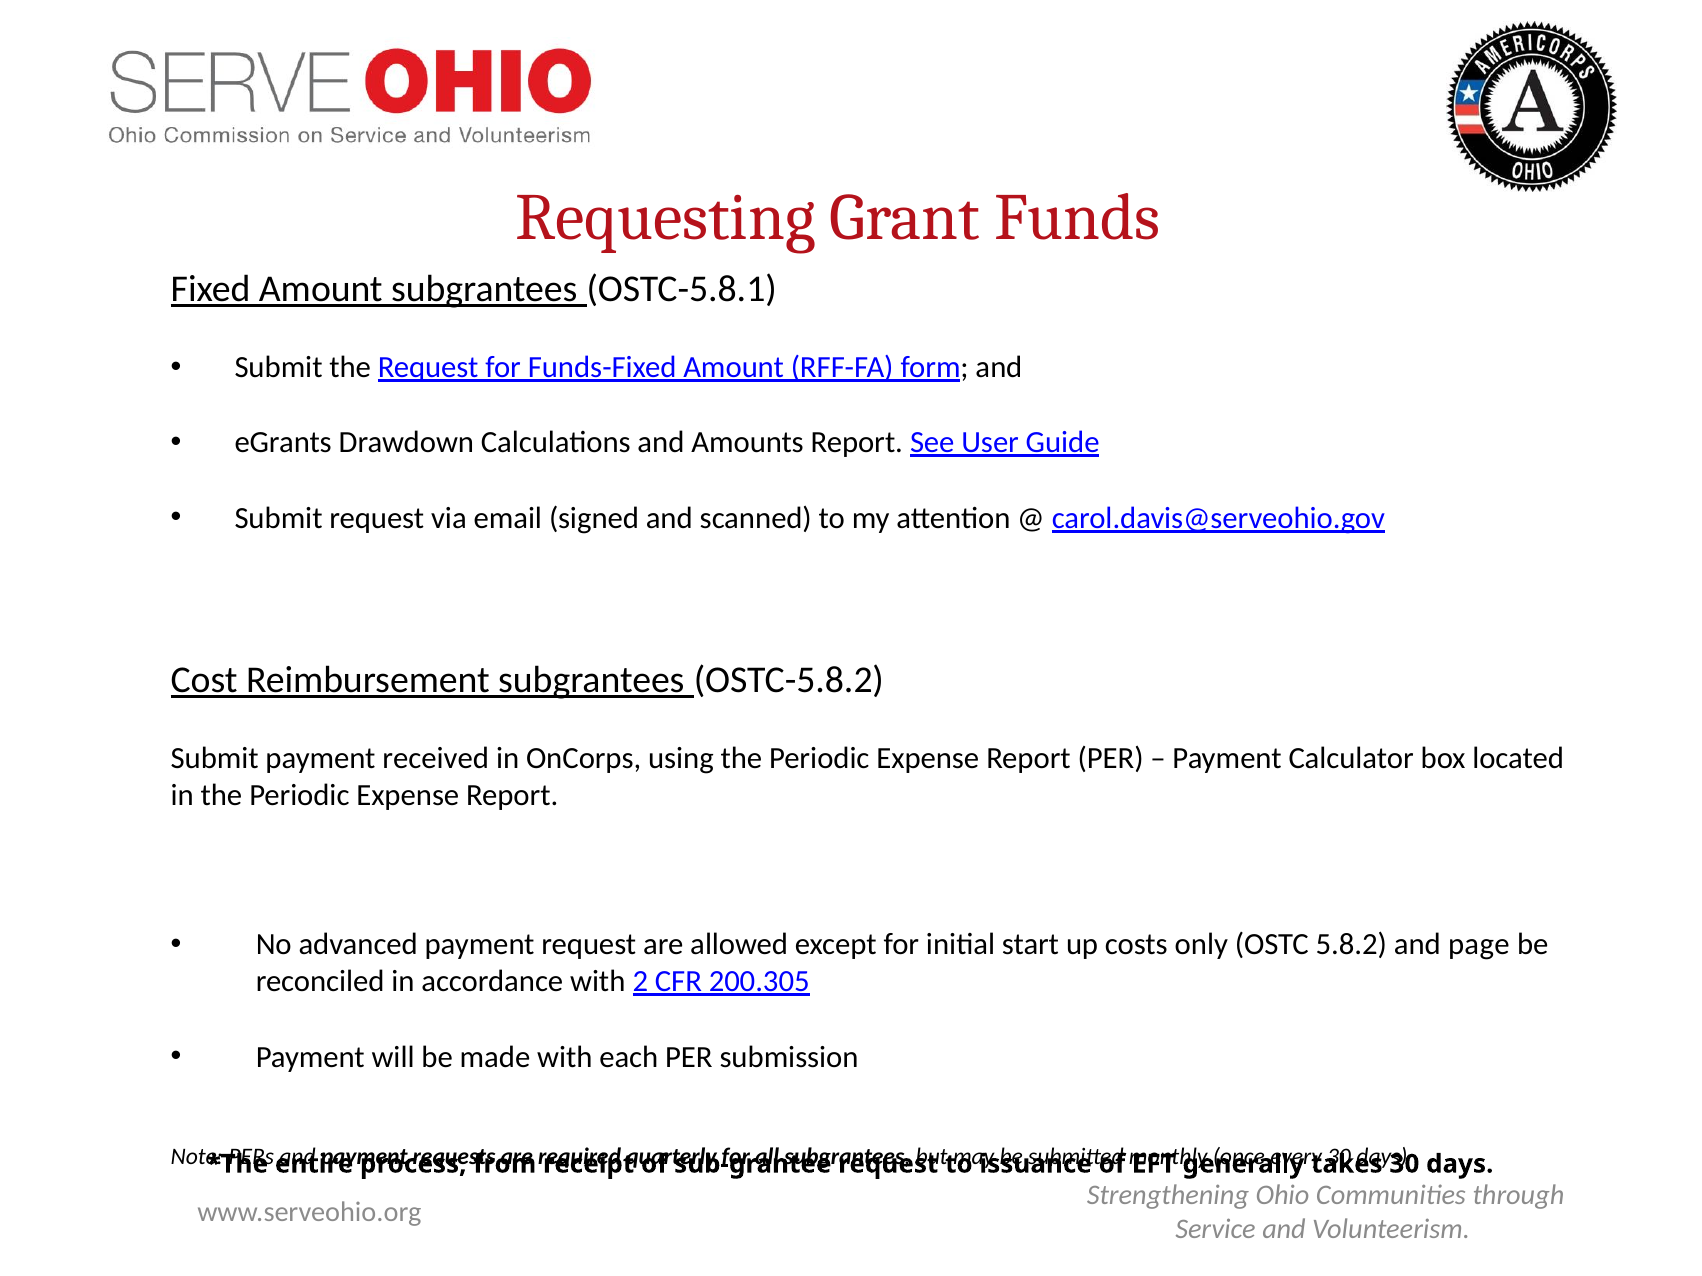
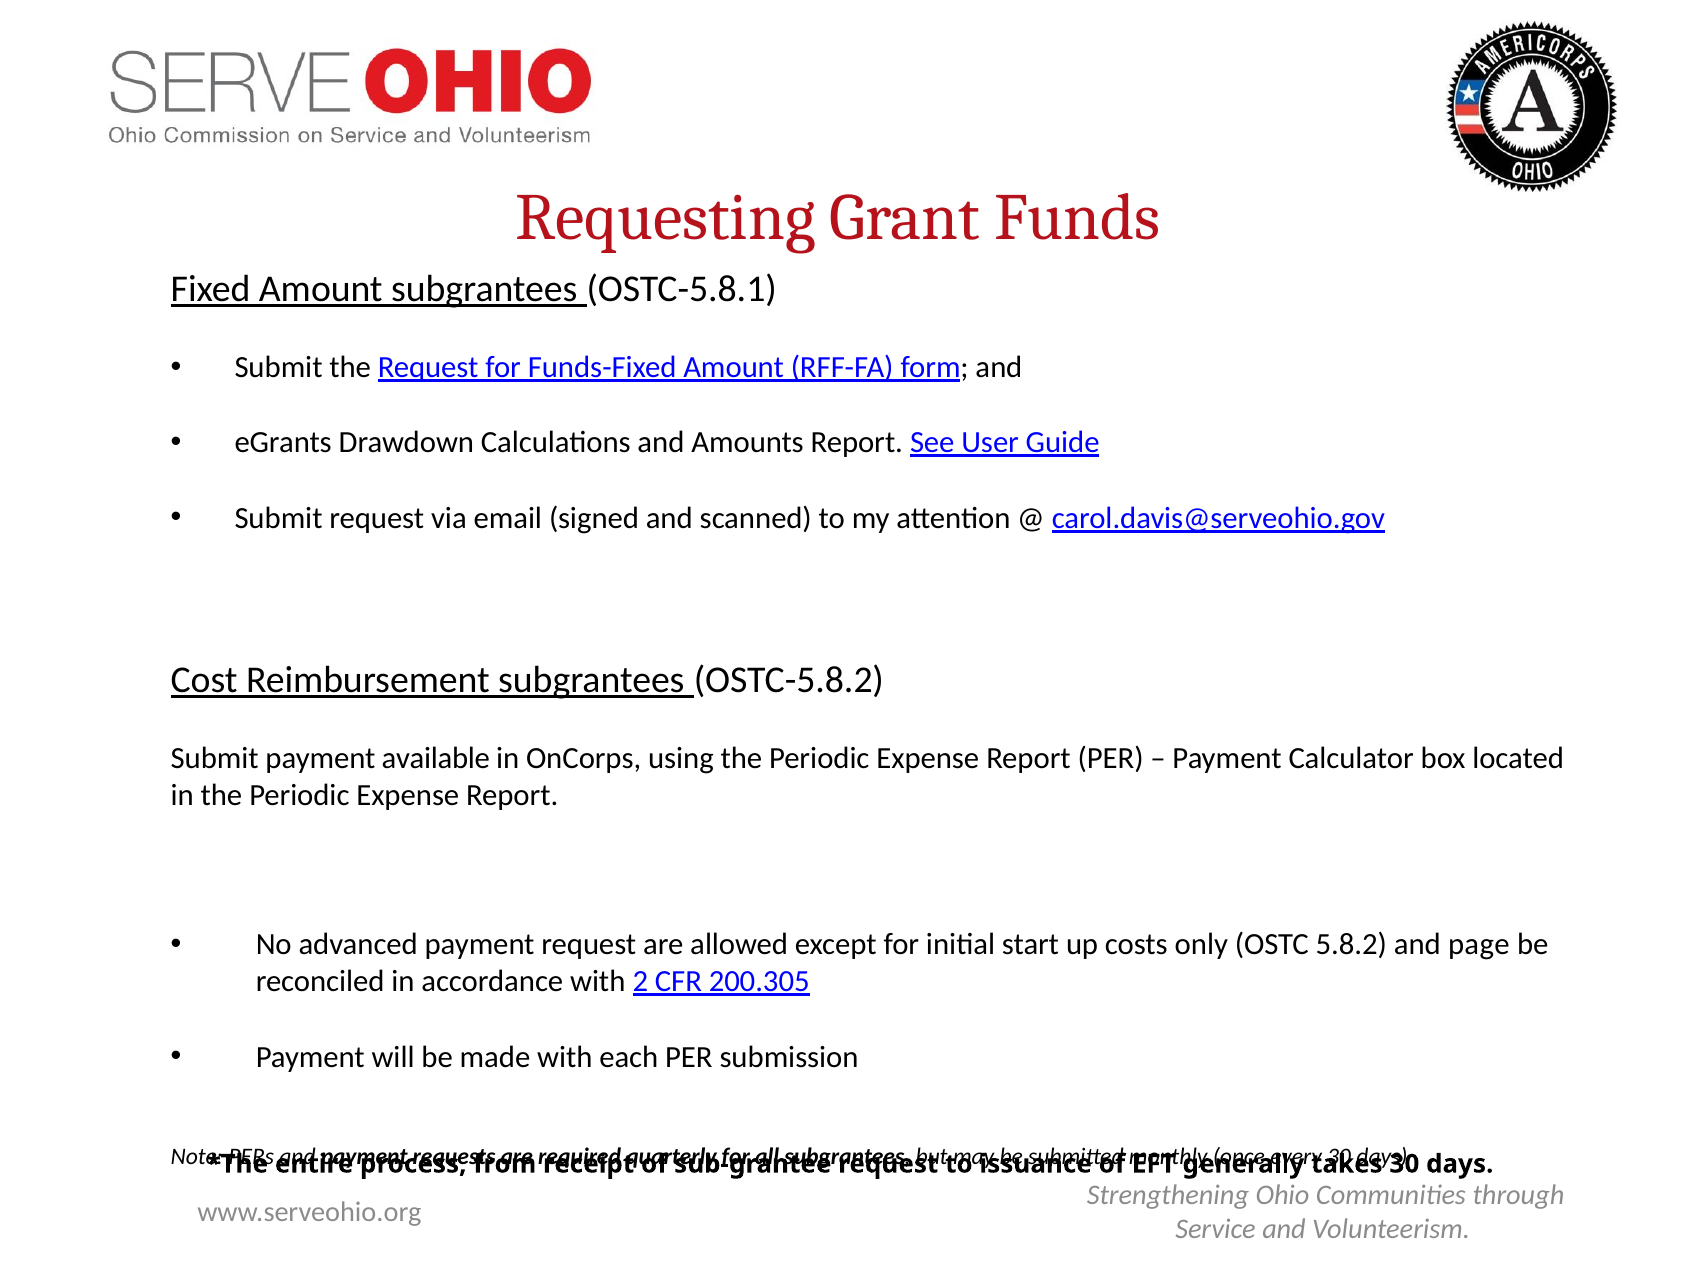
received: received -> available
